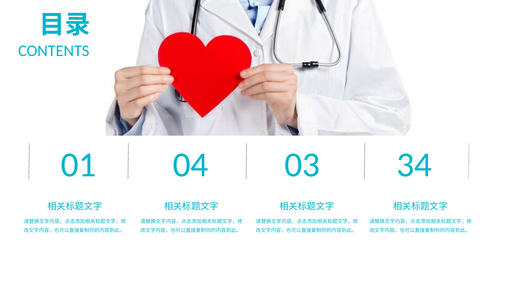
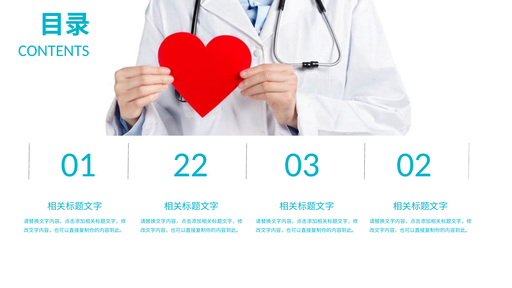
04: 04 -> 22
34: 34 -> 02
